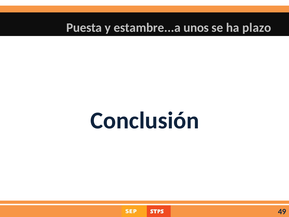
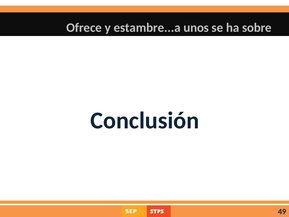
Puesta: Puesta -> Ofrece
plazo: plazo -> sobre
